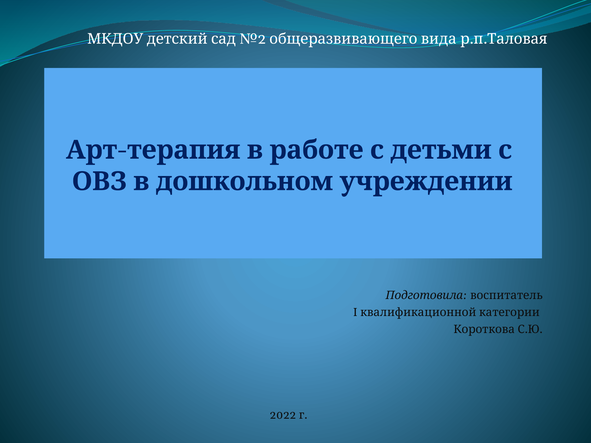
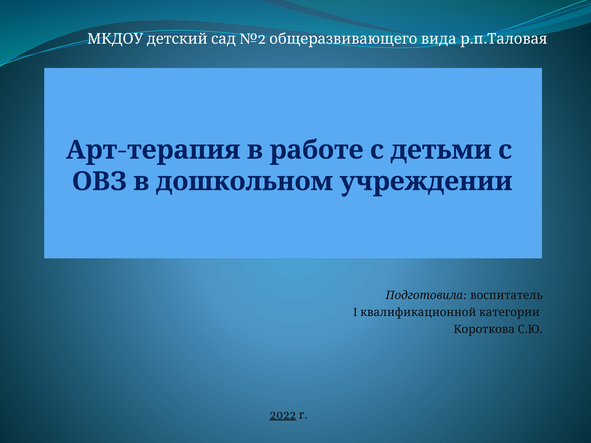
2022 underline: none -> present
